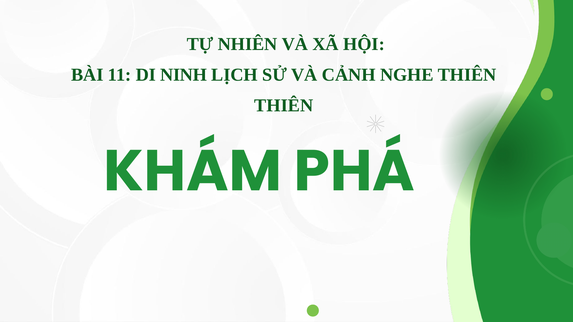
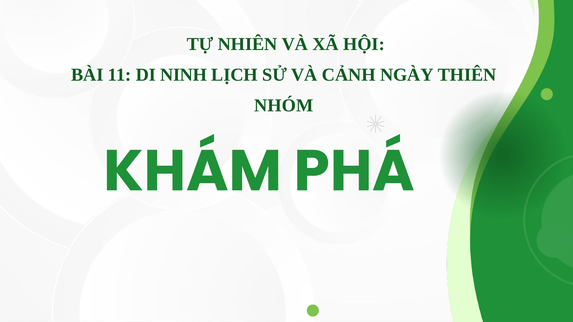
NGHE: NGHE -> NGÀY
THIÊN at (284, 105): THIÊN -> NHÓM
